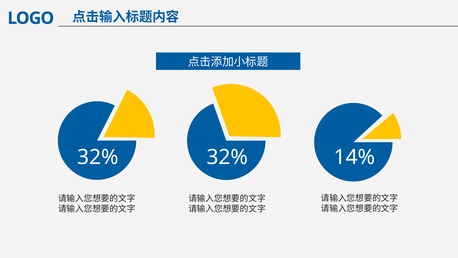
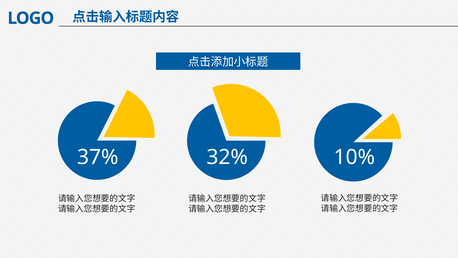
32% at (98, 157): 32% -> 37%
14%: 14% -> 10%
